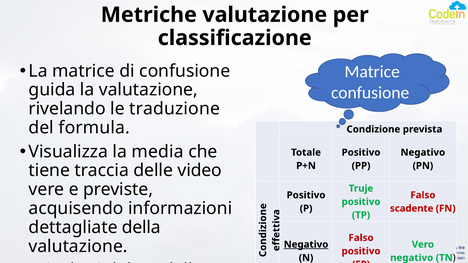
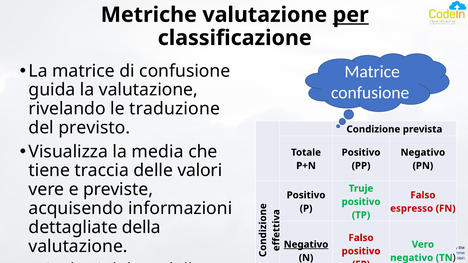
per underline: none -> present
formula: formula -> previsto
video: video -> valori
scadente: scadente -> espresso
